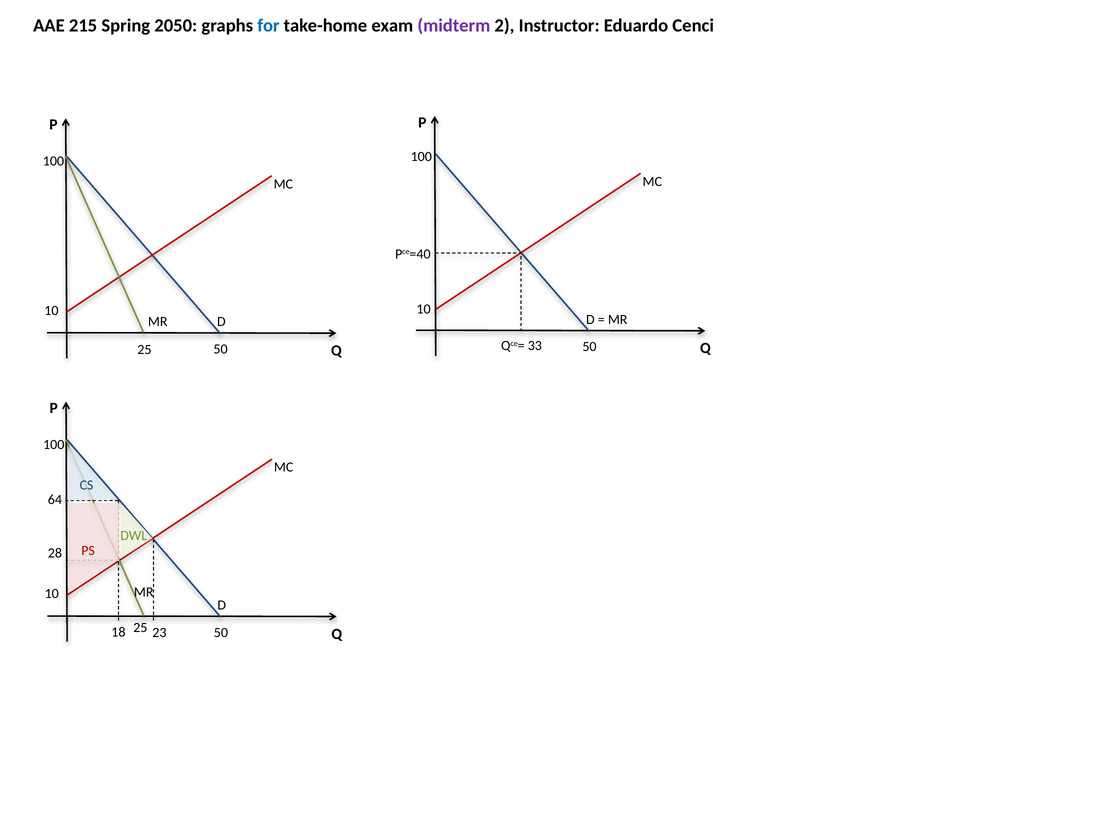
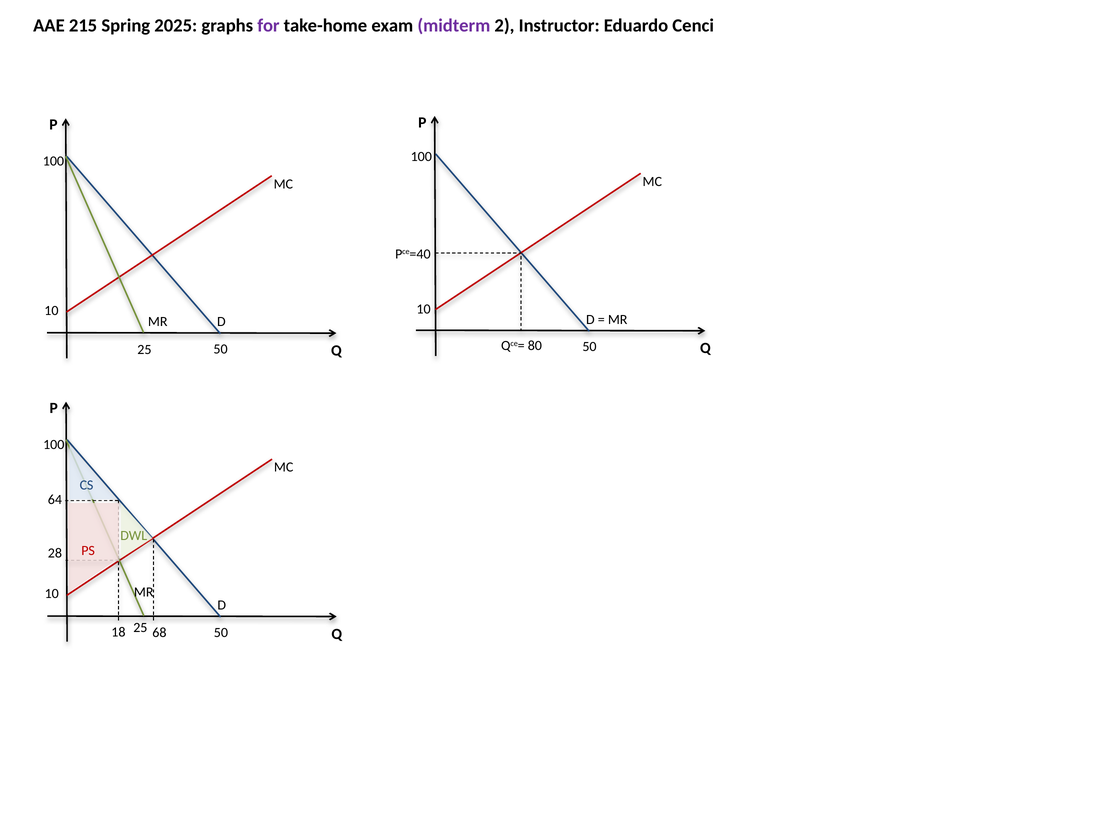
2050: 2050 -> 2025
for colour: blue -> purple
33: 33 -> 80
23: 23 -> 68
